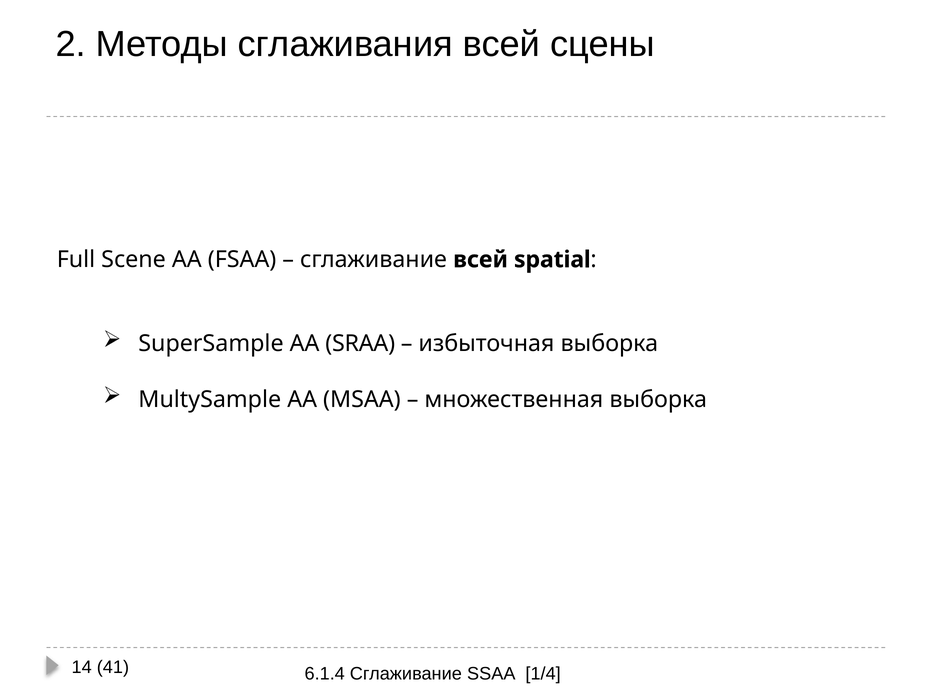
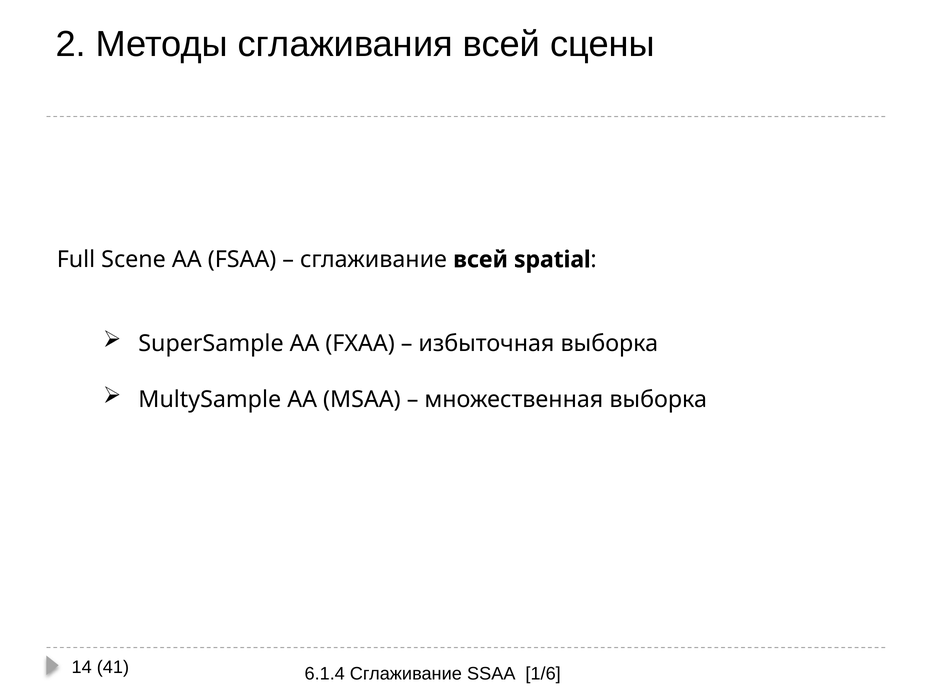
SRAA: SRAA -> FXAA
1/4: 1/4 -> 1/6
